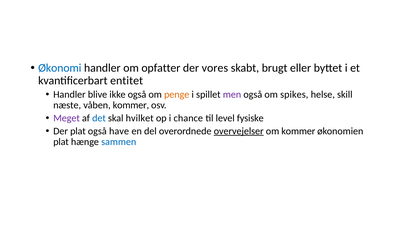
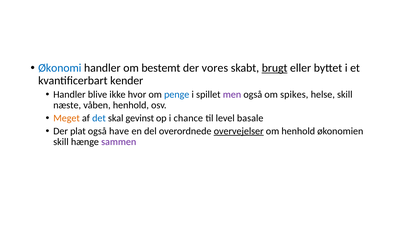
opfatter: opfatter -> bestemt
brugt underline: none -> present
entitet: entitet -> kender
ikke også: også -> hvor
penge colour: orange -> blue
våben kommer: kommer -> henhold
Meget colour: purple -> orange
hvilket: hvilket -> gevinst
fysiske: fysiske -> basale
om kommer: kommer -> henhold
plat at (61, 142): plat -> skill
sammen colour: blue -> purple
